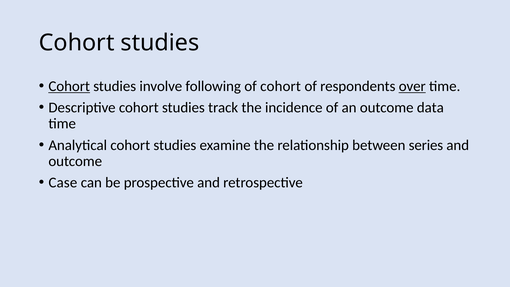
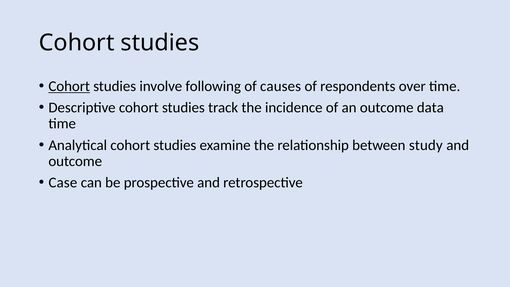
of cohort: cohort -> causes
over underline: present -> none
series: series -> study
